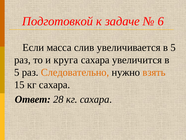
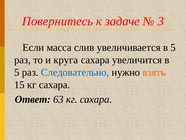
Подготовкой: Подготовкой -> Повернитесь
6: 6 -> 3
Следовательно colour: orange -> blue
28: 28 -> 63
